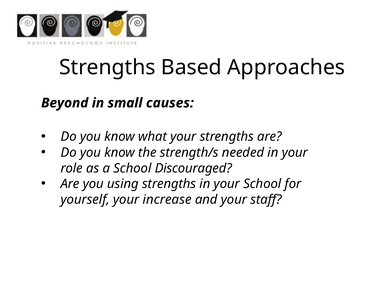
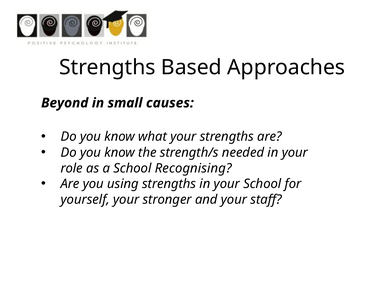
Discouraged: Discouraged -> Recognising
increase: increase -> stronger
